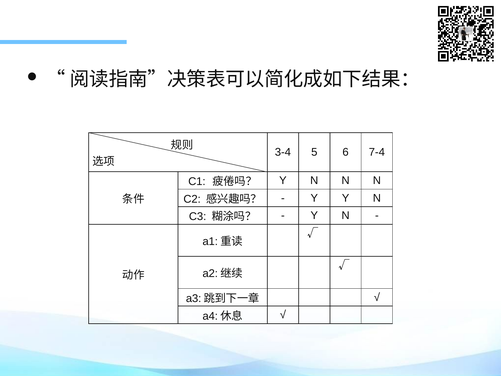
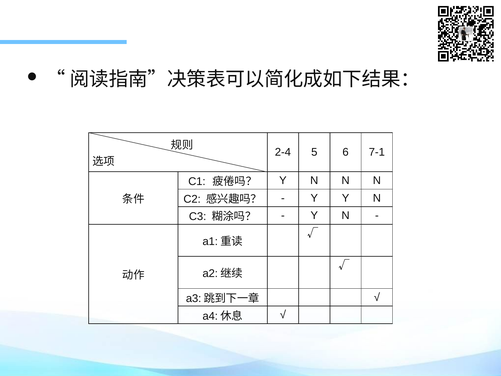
3-4: 3-4 -> 2-4
7-4: 7-4 -> 7-1
